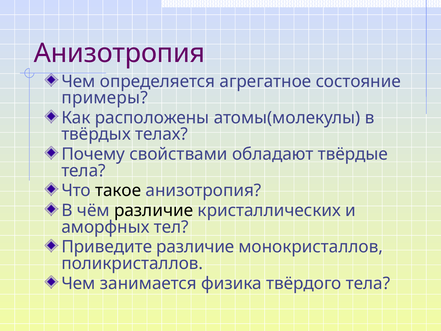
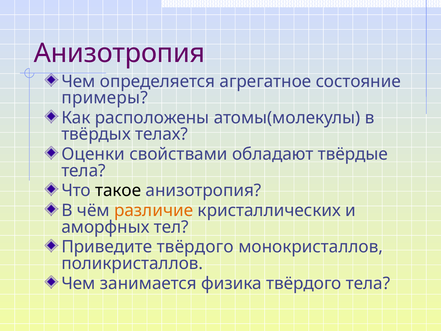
Почему: Почему -> Оценки
различие at (154, 210) colour: black -> orange
Приведите различие: различие -> твёрдого
